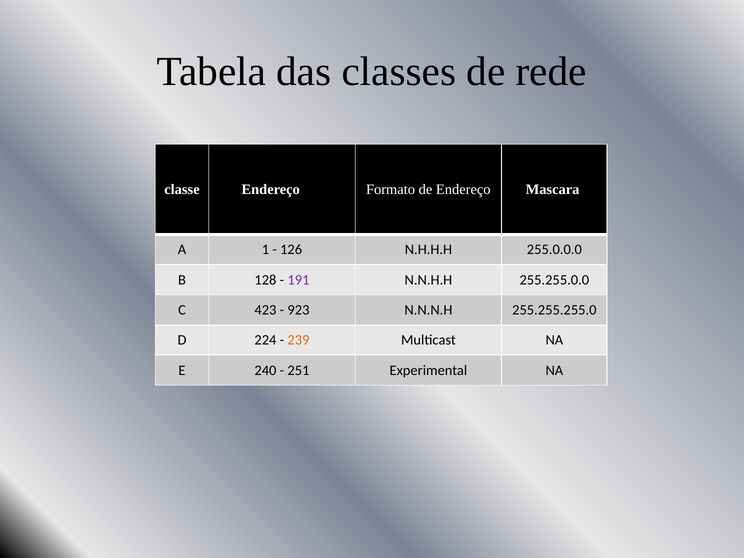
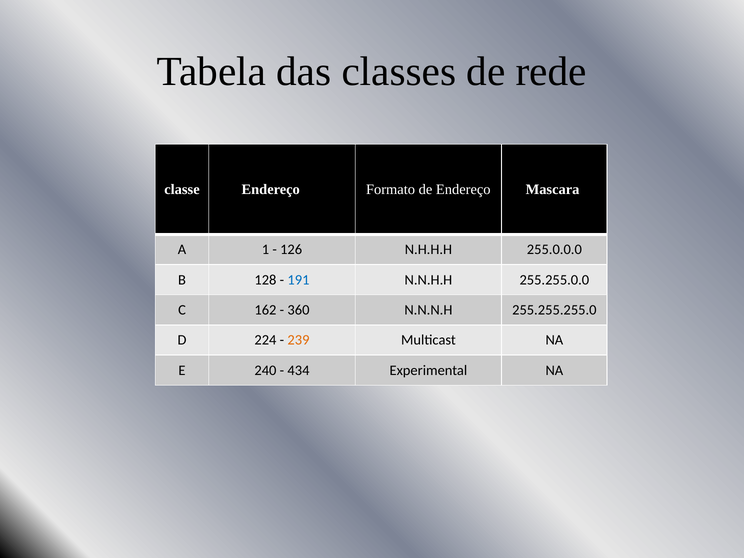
191 colour: purple -> blue
423: 423 -> 162
923: 923 -> 360
251: 251 -> 434
